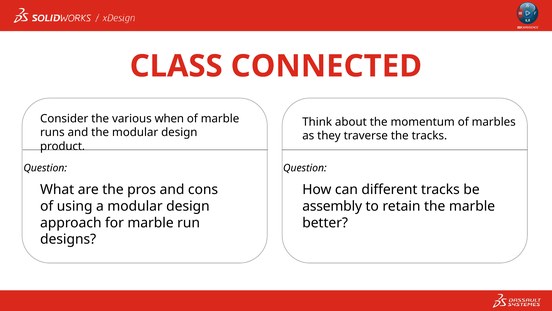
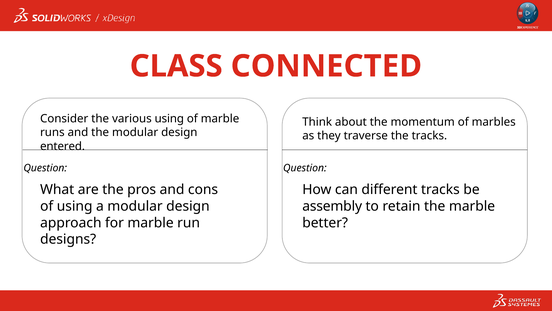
various when: when -> using
product: product -> entered
